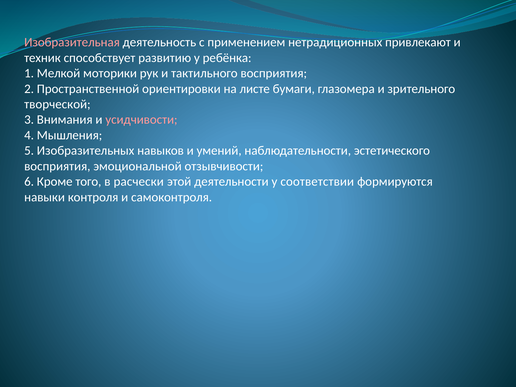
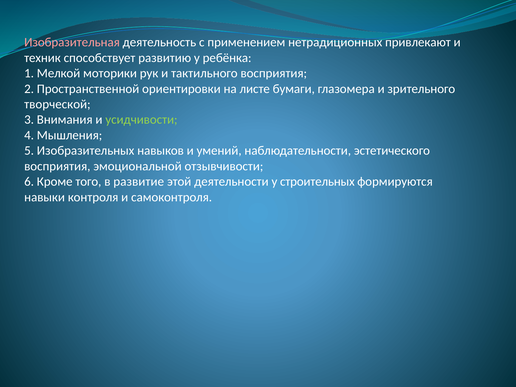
усидчивости colour: pink -> light green
расчески: расчески -> развитие
соответствии: соответствии -> строительных
